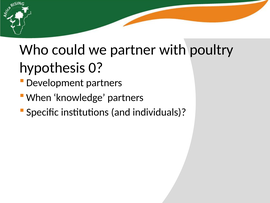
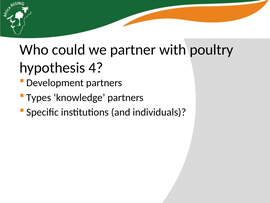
0: 0 -> 4
When: When -> Types
